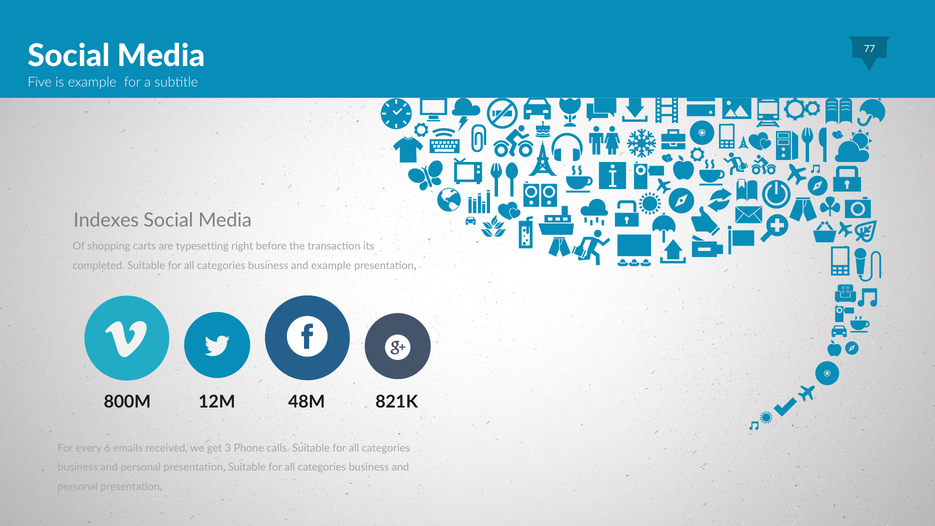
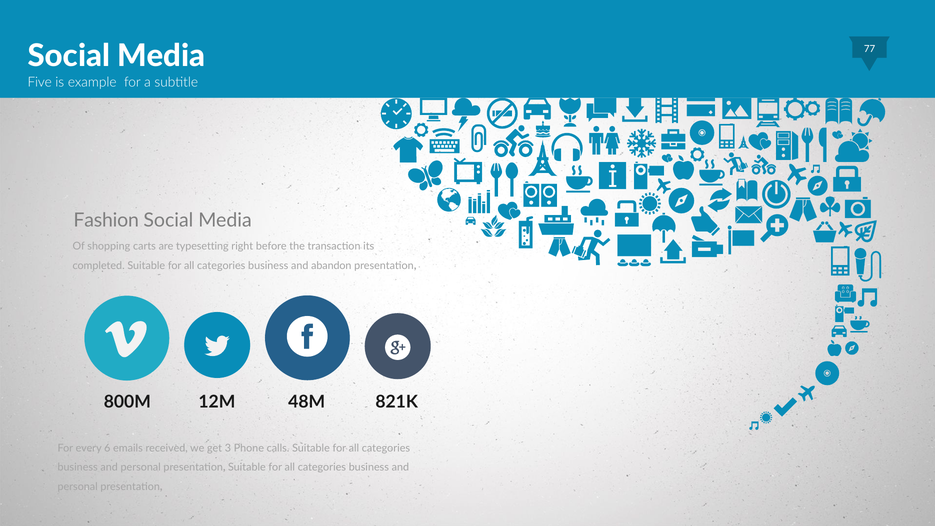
Indexes: Indexes -> Fashion
and example: example -> abandon
